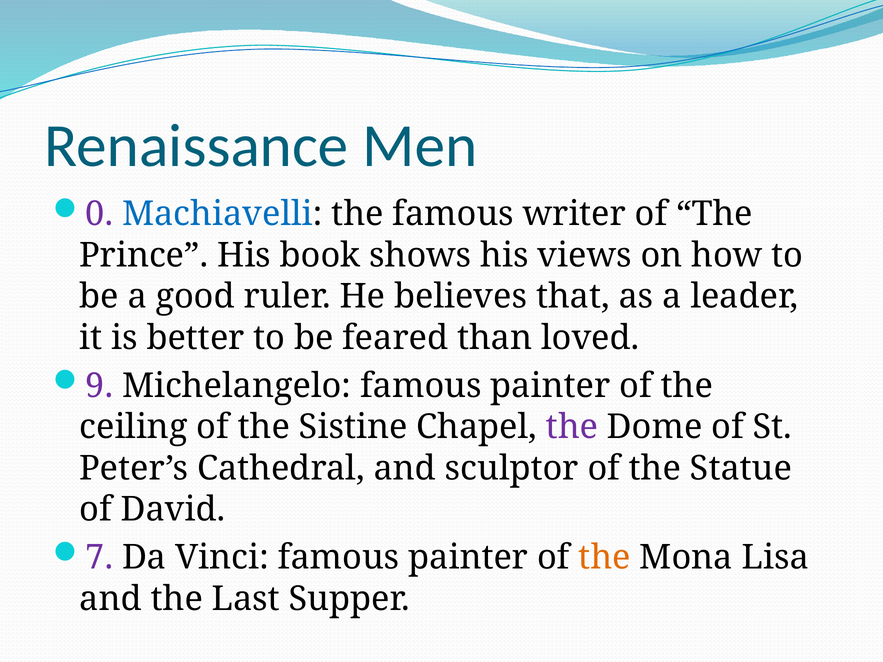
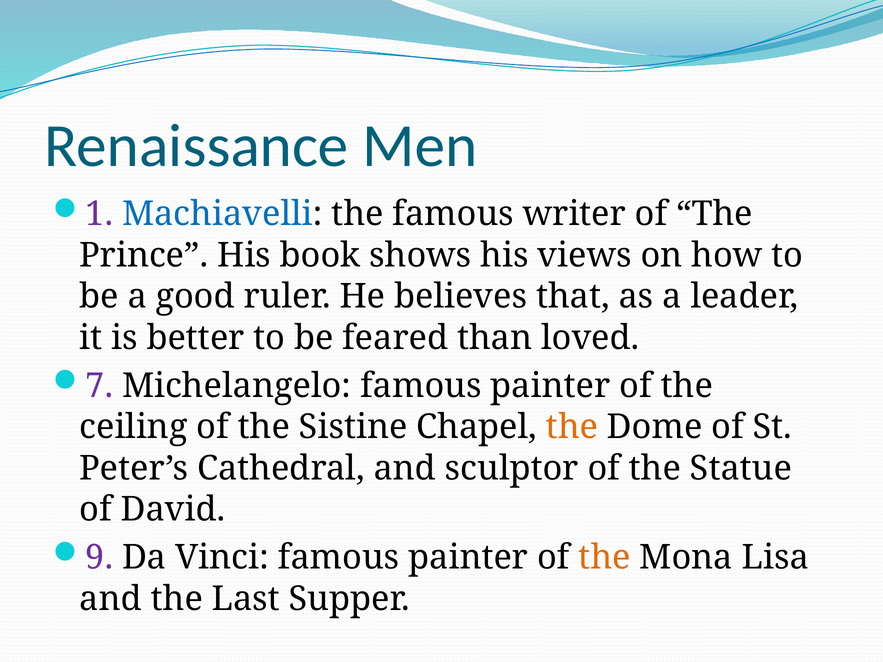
0: 0 -> 1
9: 9 -> 7
the at (572, 427) colour: purple -> orange
7: 7 -> 9
